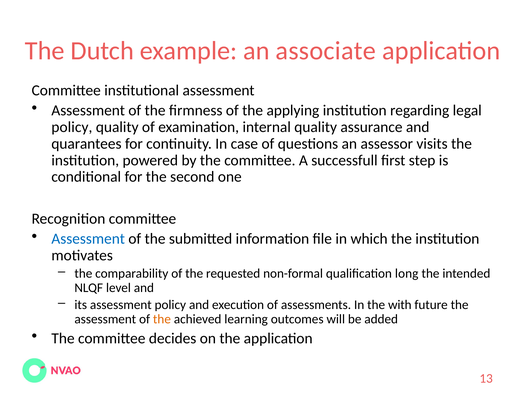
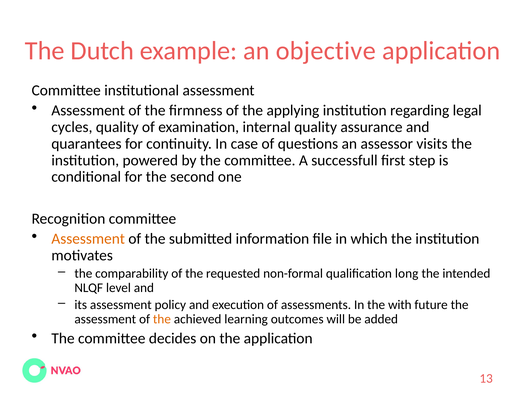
associate: associate -> objective
policy at (72, 127): policy -> cycles
Assessment at (88, 238) colour: blue -> orange
